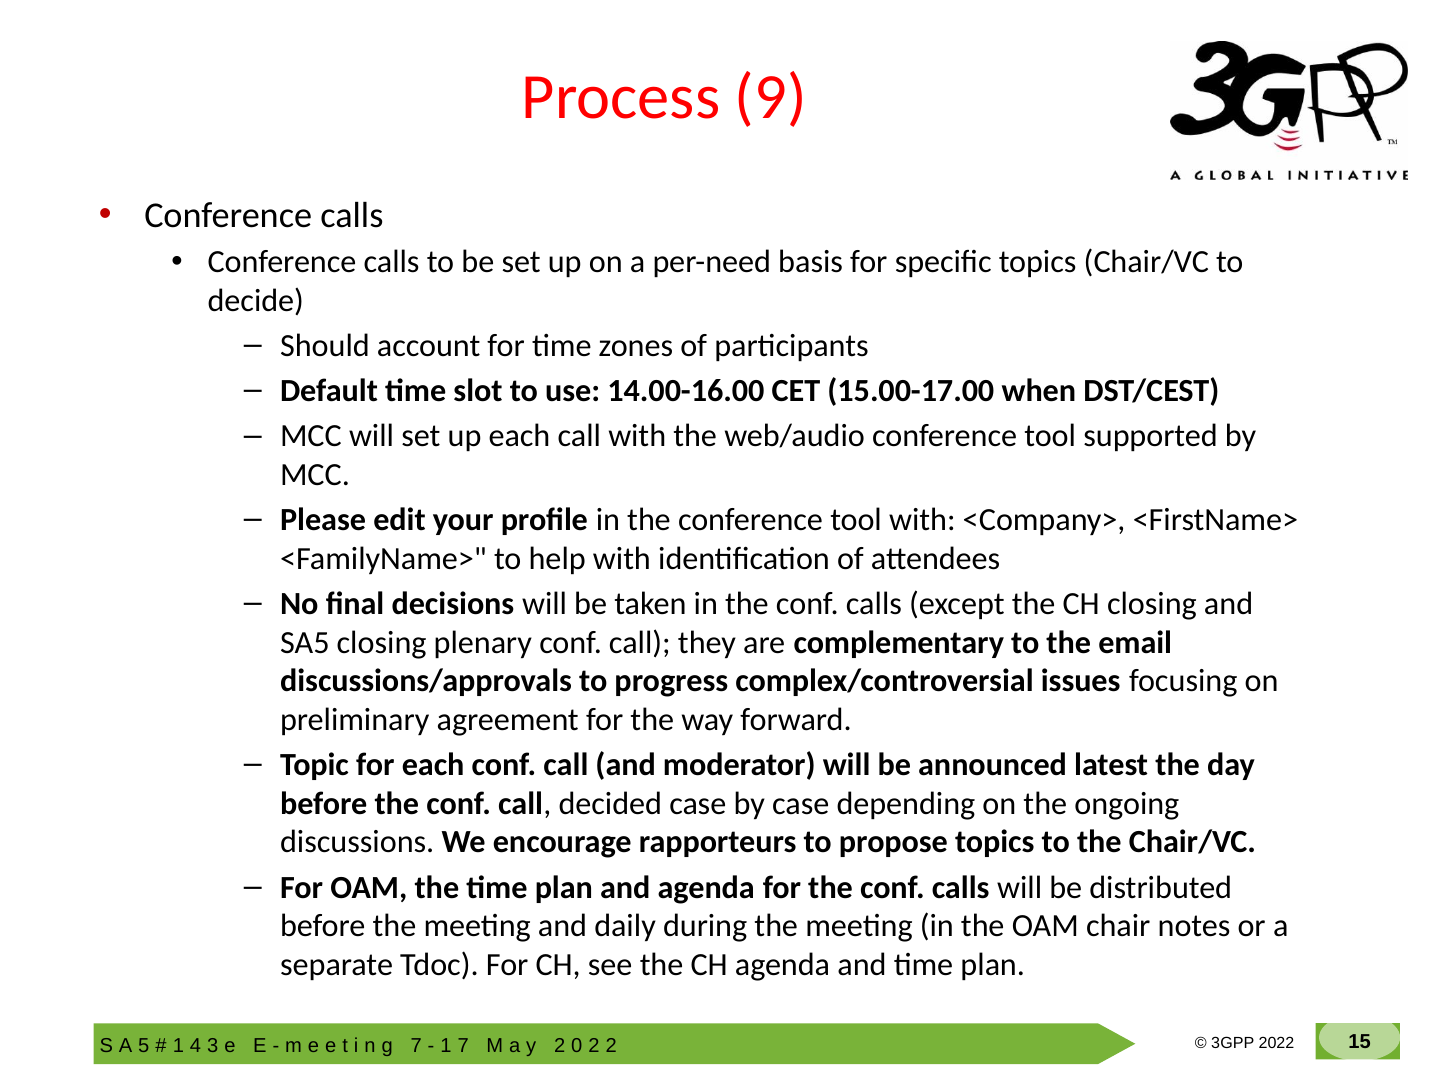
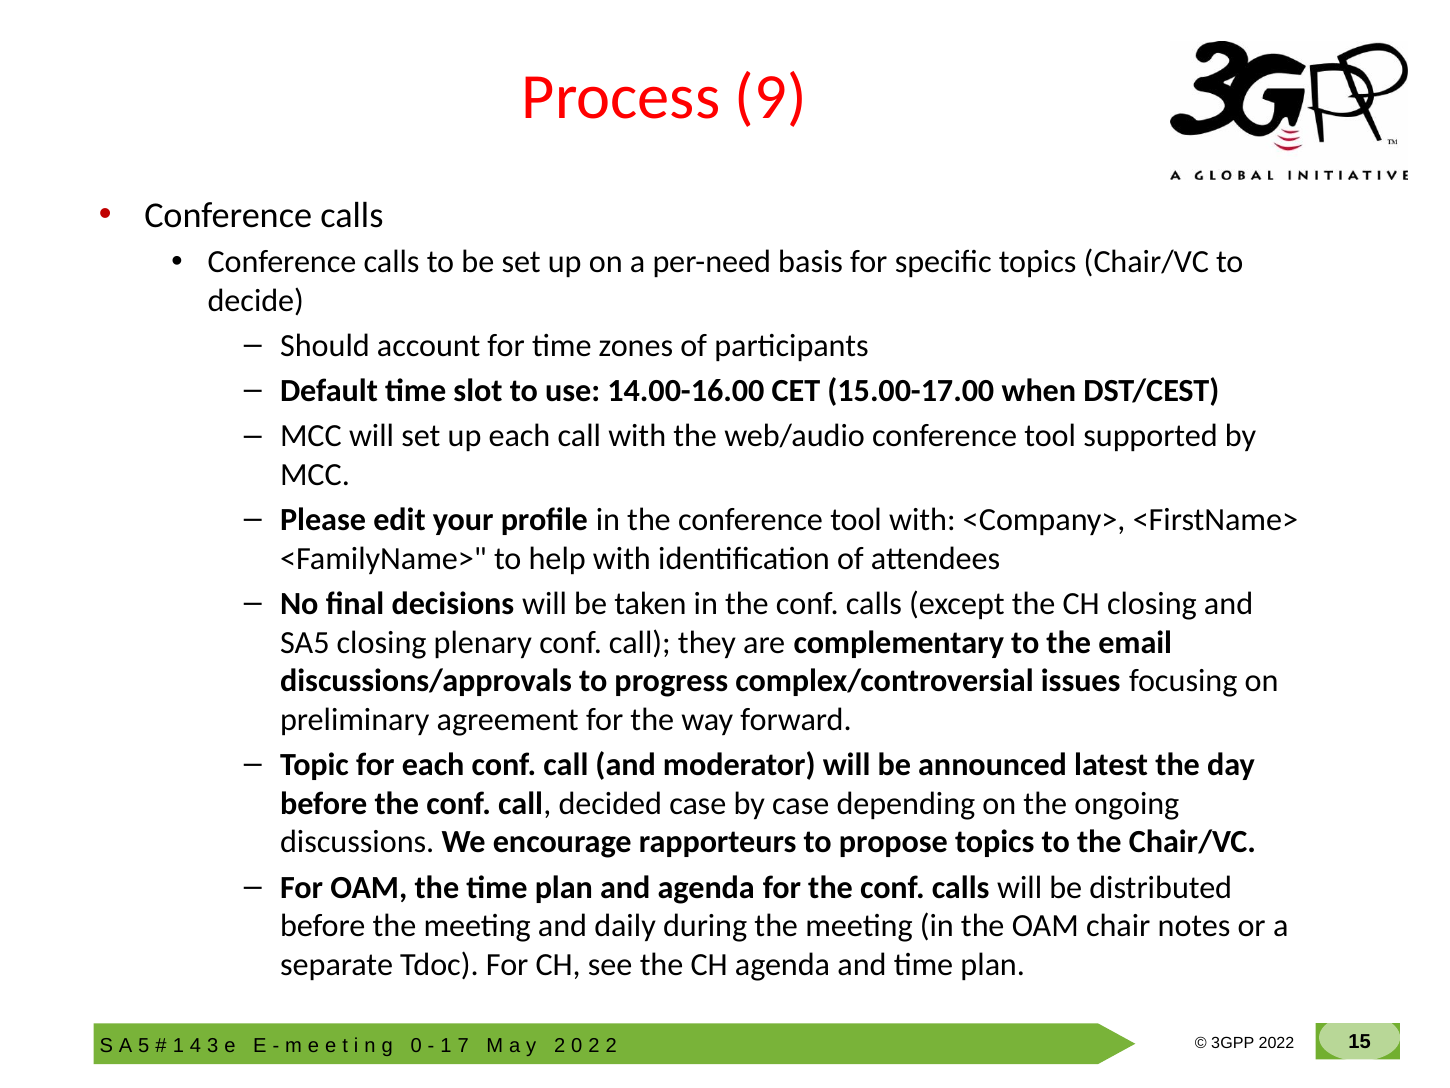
7 at (416, 1046): 7 -> 0
